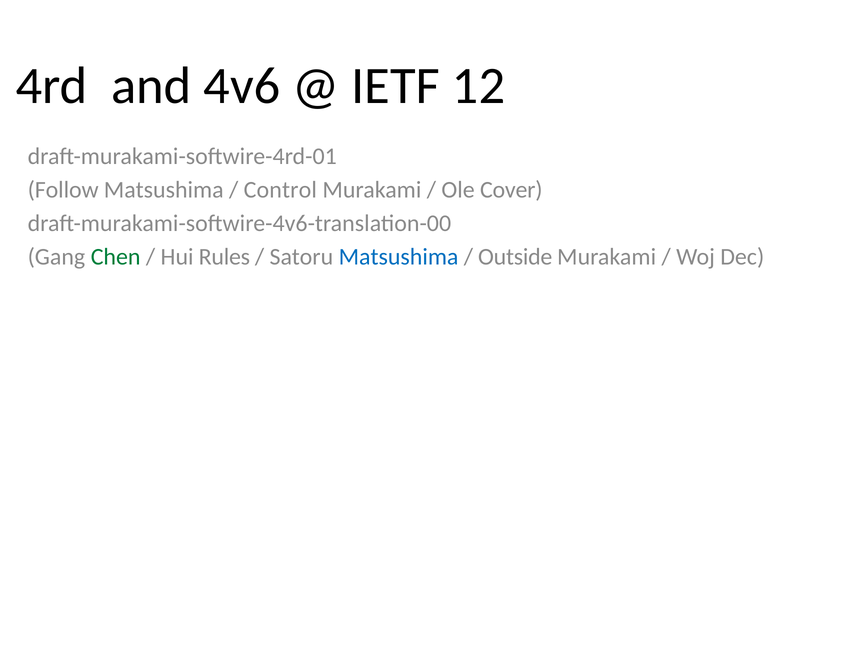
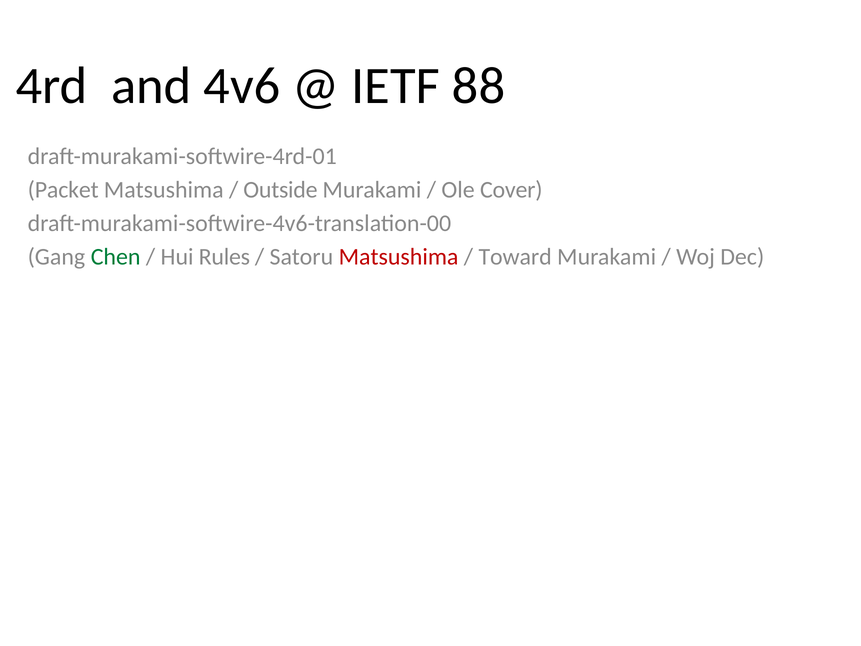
12: 12 -> 88
Follow: Follow -> Packet
Control: Control -> Outside
Matsushima at (399, 257) colour: blue -> red
Outside: Outside -> Toward
